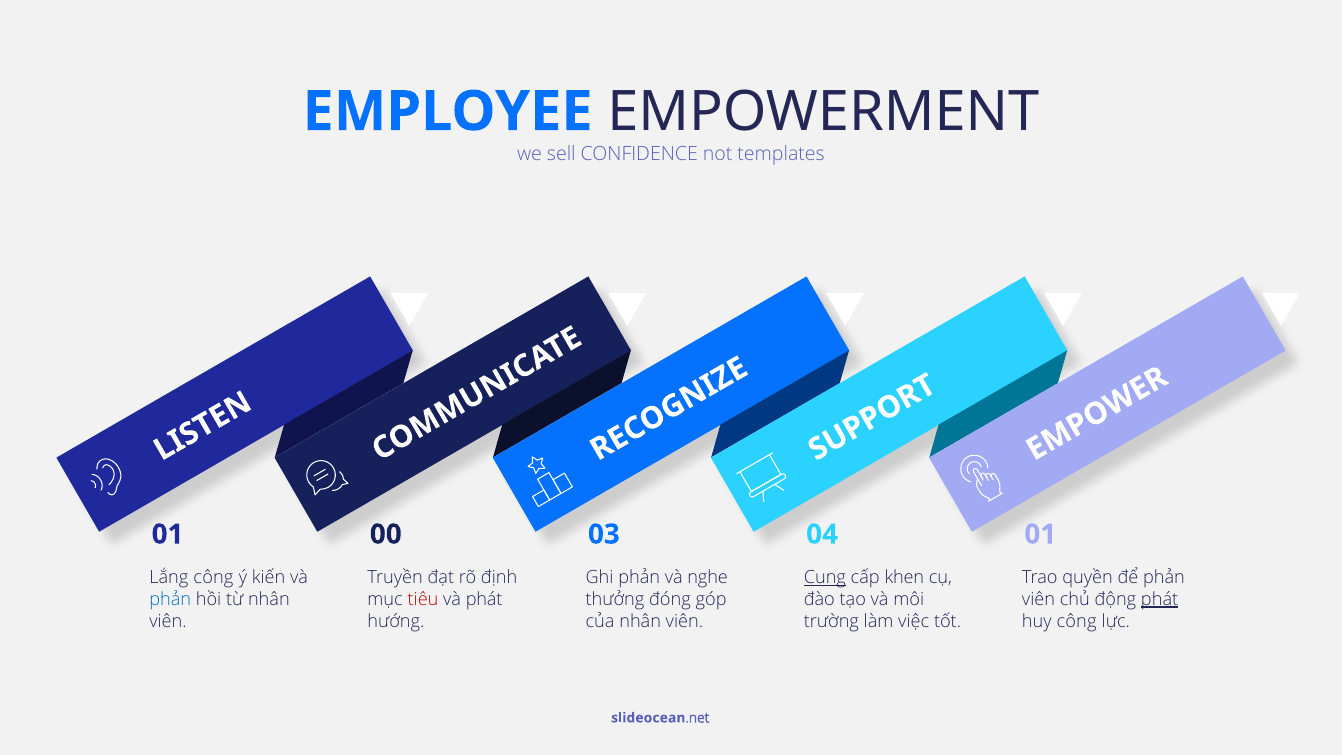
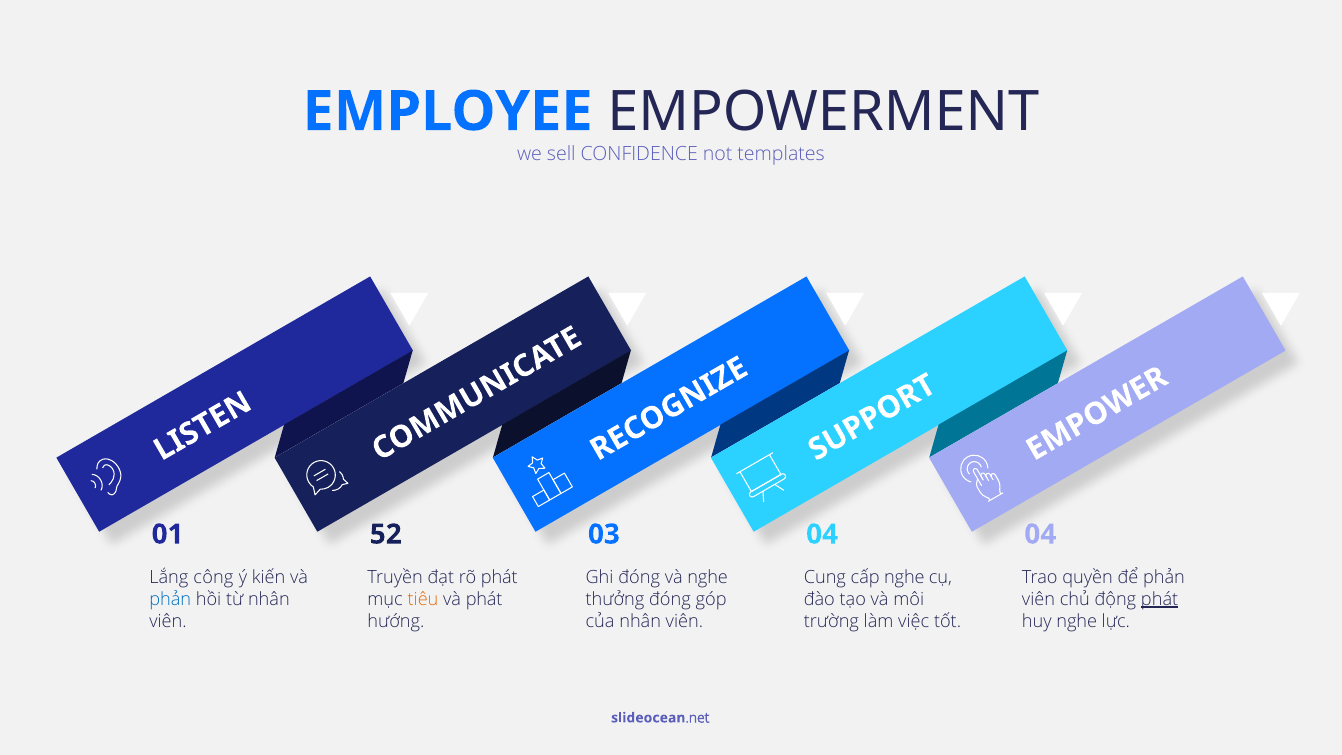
00: 00 -> 52
04 01: 01 -> 04
rõ định: định -> phát
Ghi phản: phản -> đóng
Cung underline: present -> none
cấp khen: khen -> nghe
tiêu colour: red -> orange
huy công: công -> nghe
